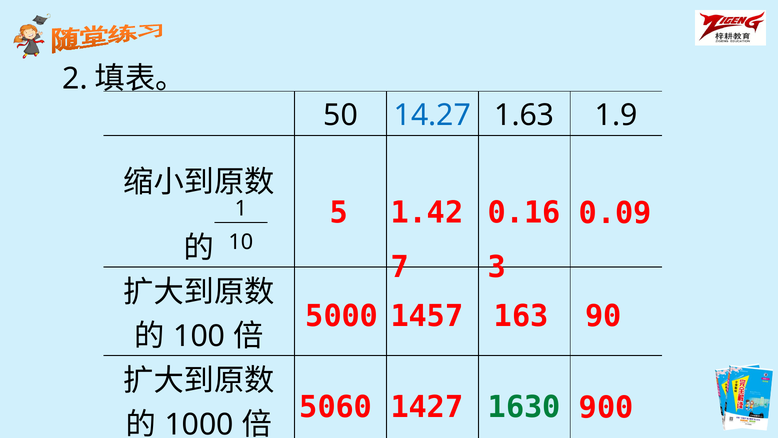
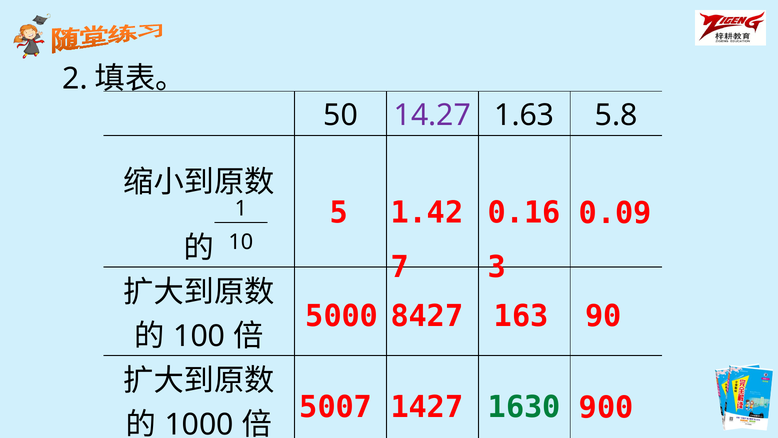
14.27 colour: blue -> purple
1.9: 1.9 -> 5.8
1457: 1457 -> 8427
5060: 5060 -> 5007
